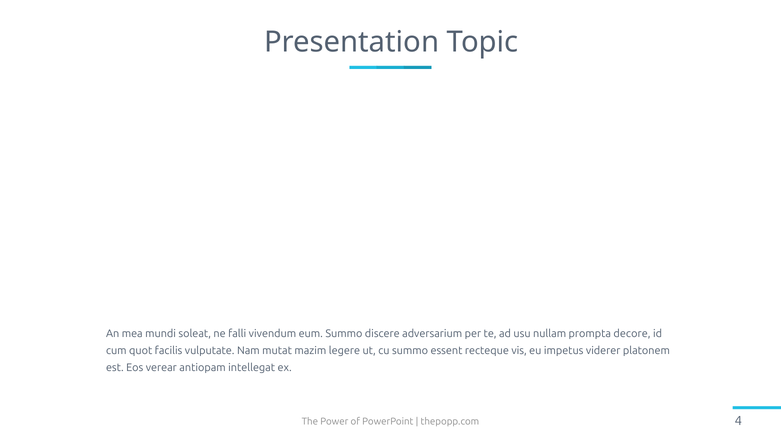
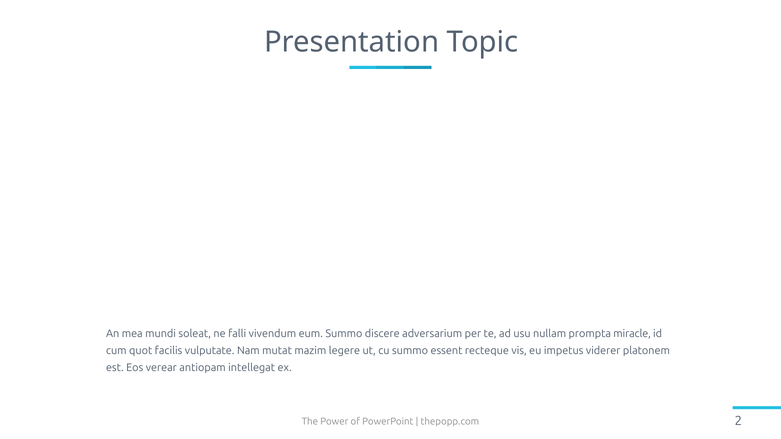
decore: decore -> miracle
4: 4 -> 2
